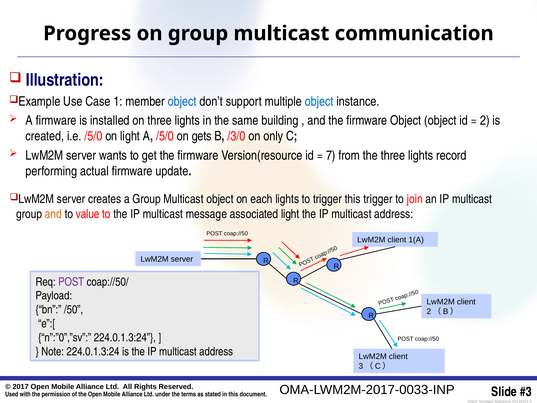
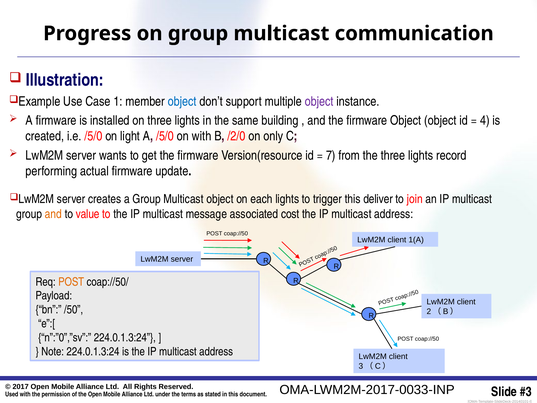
object at (319, 102) colour: blue -> purple
2: 2 -> 4
on gets: gets -> with
/3/0: /3/0 -> /2/0
this trigger: trigger -> deliver
associated light: light -> cost
POST at (71, 282) colour: purple -> orange
